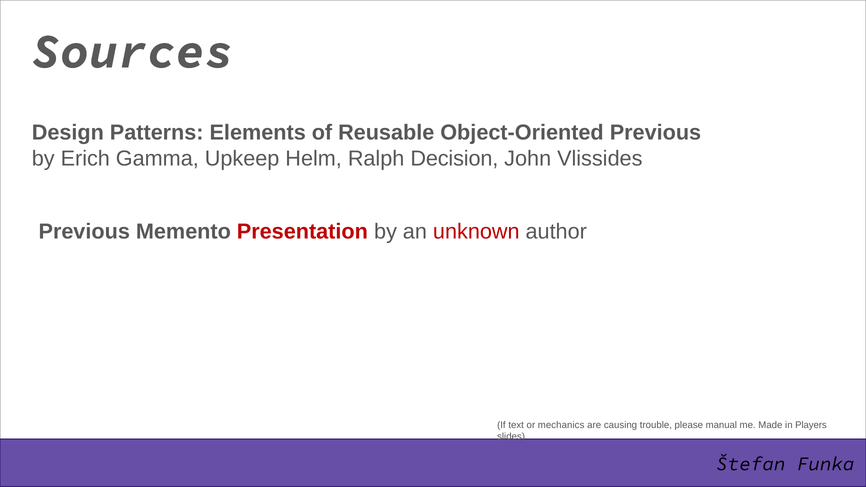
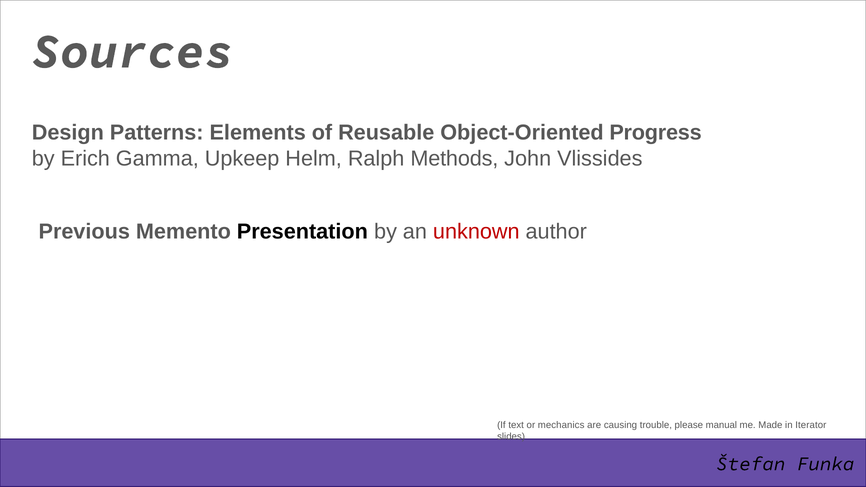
Object-Oriented Previous: Previous -> Progress
Decision: Decision -> Methods
Presentation colour: red -> black
Players: Players -> Iterator
